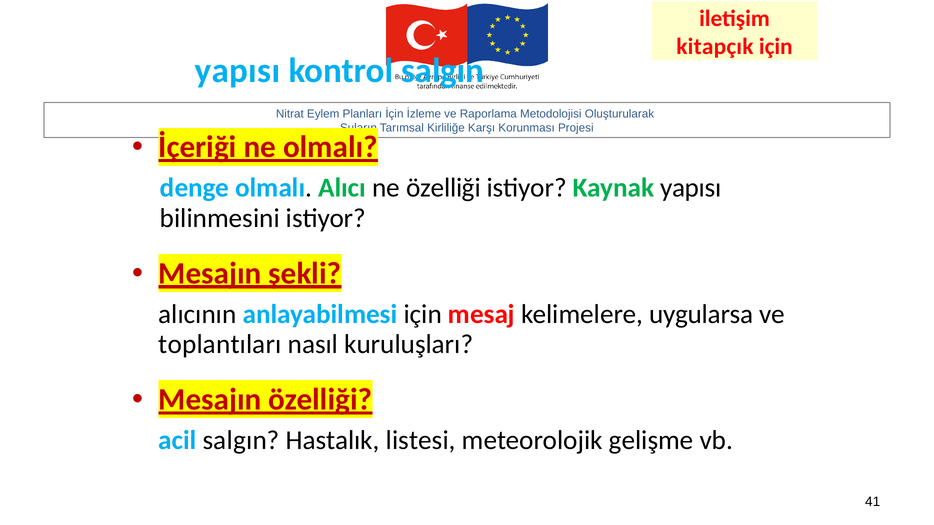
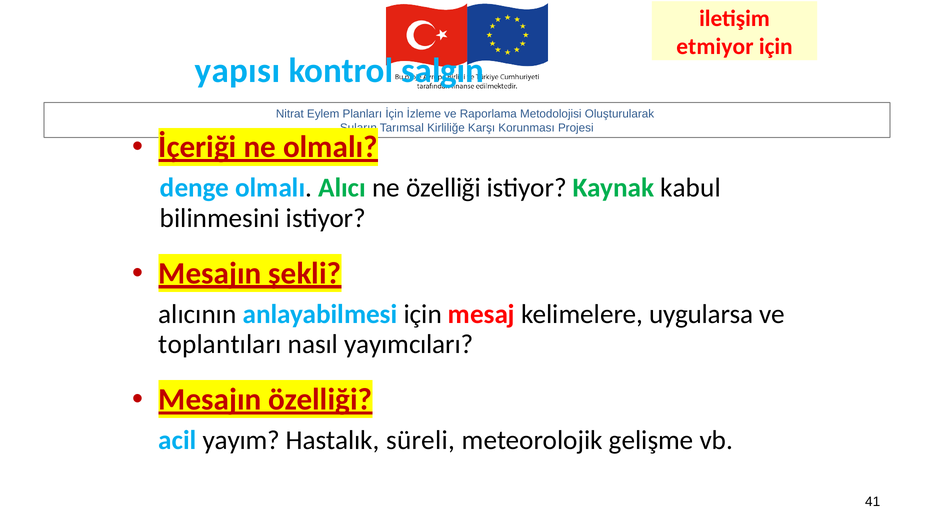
kitapçık: kitapçık -> etmiyor
Kaynak yapısı: yapısı -> kabul
kuruluşları: kuruluşları -> yayımcıları
acil salgın: salgın -> yayım
listesi: listesi -> süreli
